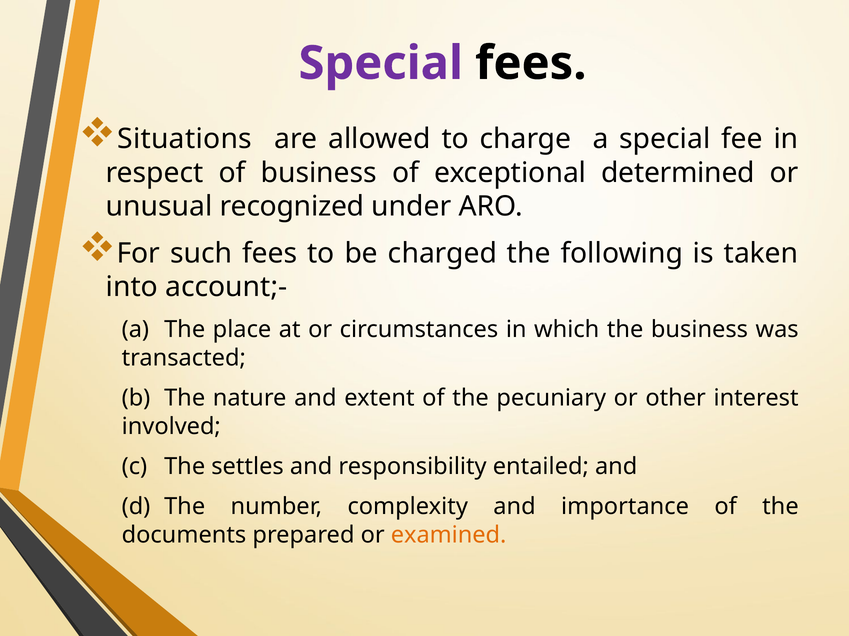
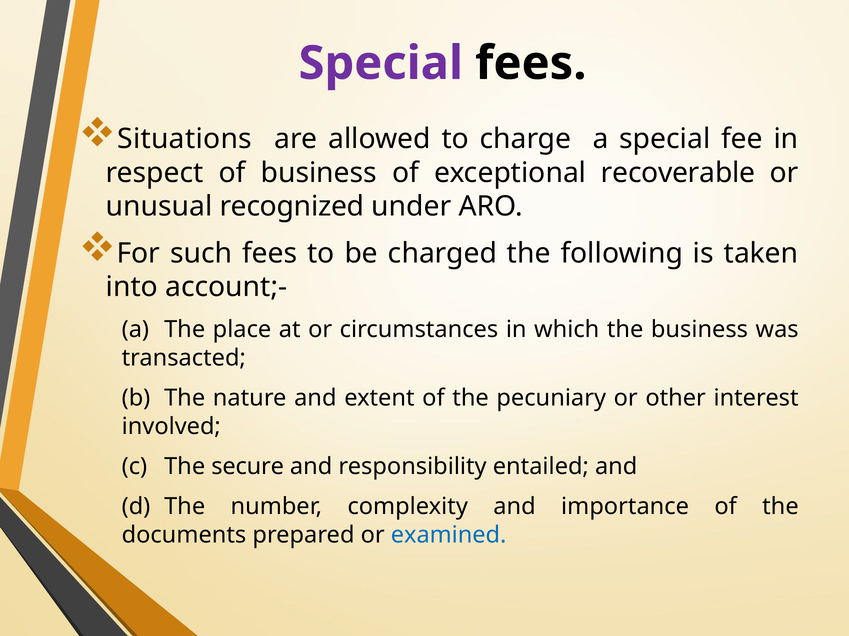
determined: determined -> recoverable
settles: settles -> secure
examined colour: orange -> blue
